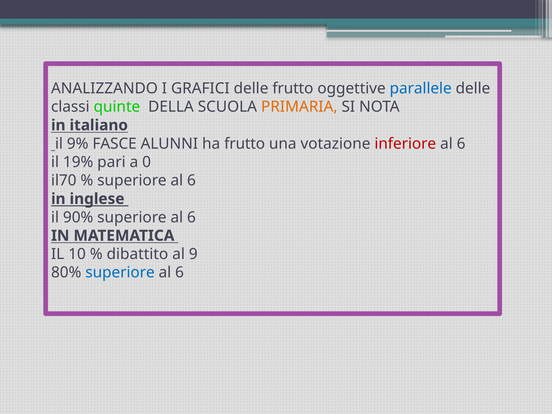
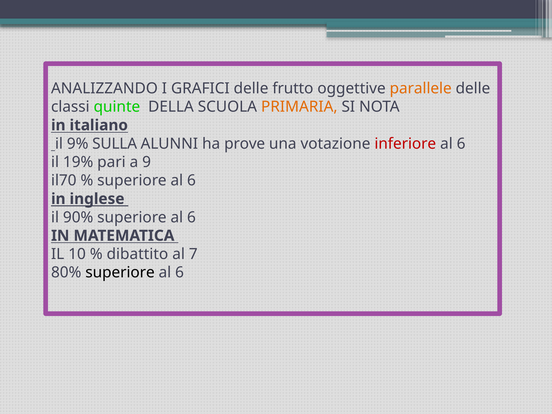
parallele colour: blue -> orange
FASCE: FASCE -> SULLA
ha frutto: frutto -> prove
0: 0 -> 9
9: 9 -> 7
superiore at (120, 273) colour: blue -> black
